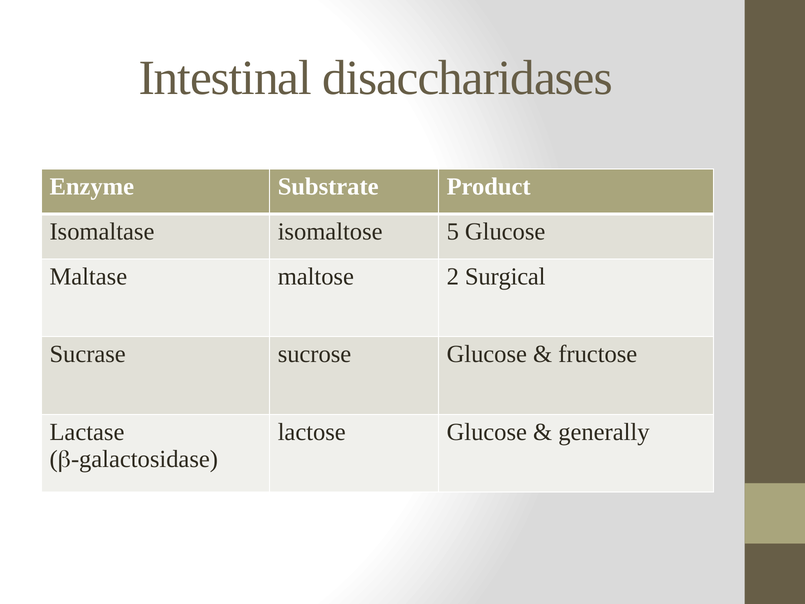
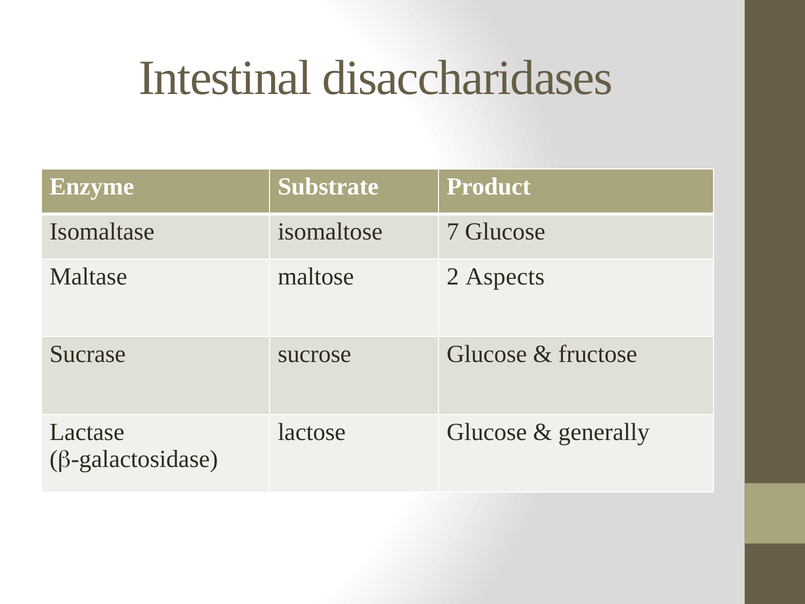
5: 5 -> 7
Surgical: Surgical -> Aspects
